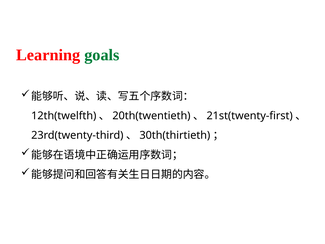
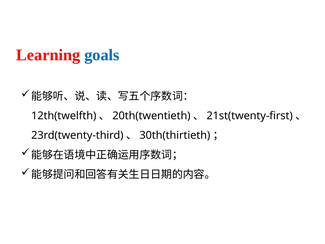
goals colour: green -> blue
